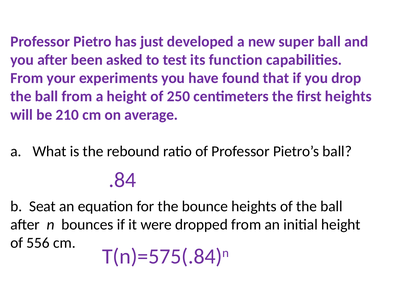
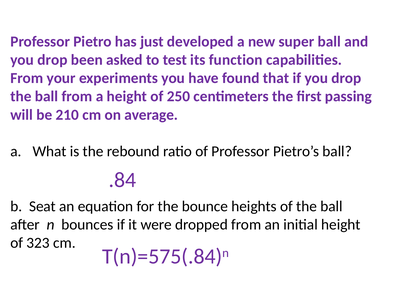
after at (52, 60): after -> drop
first heights: heights -> passing
556: 556 -> 323
